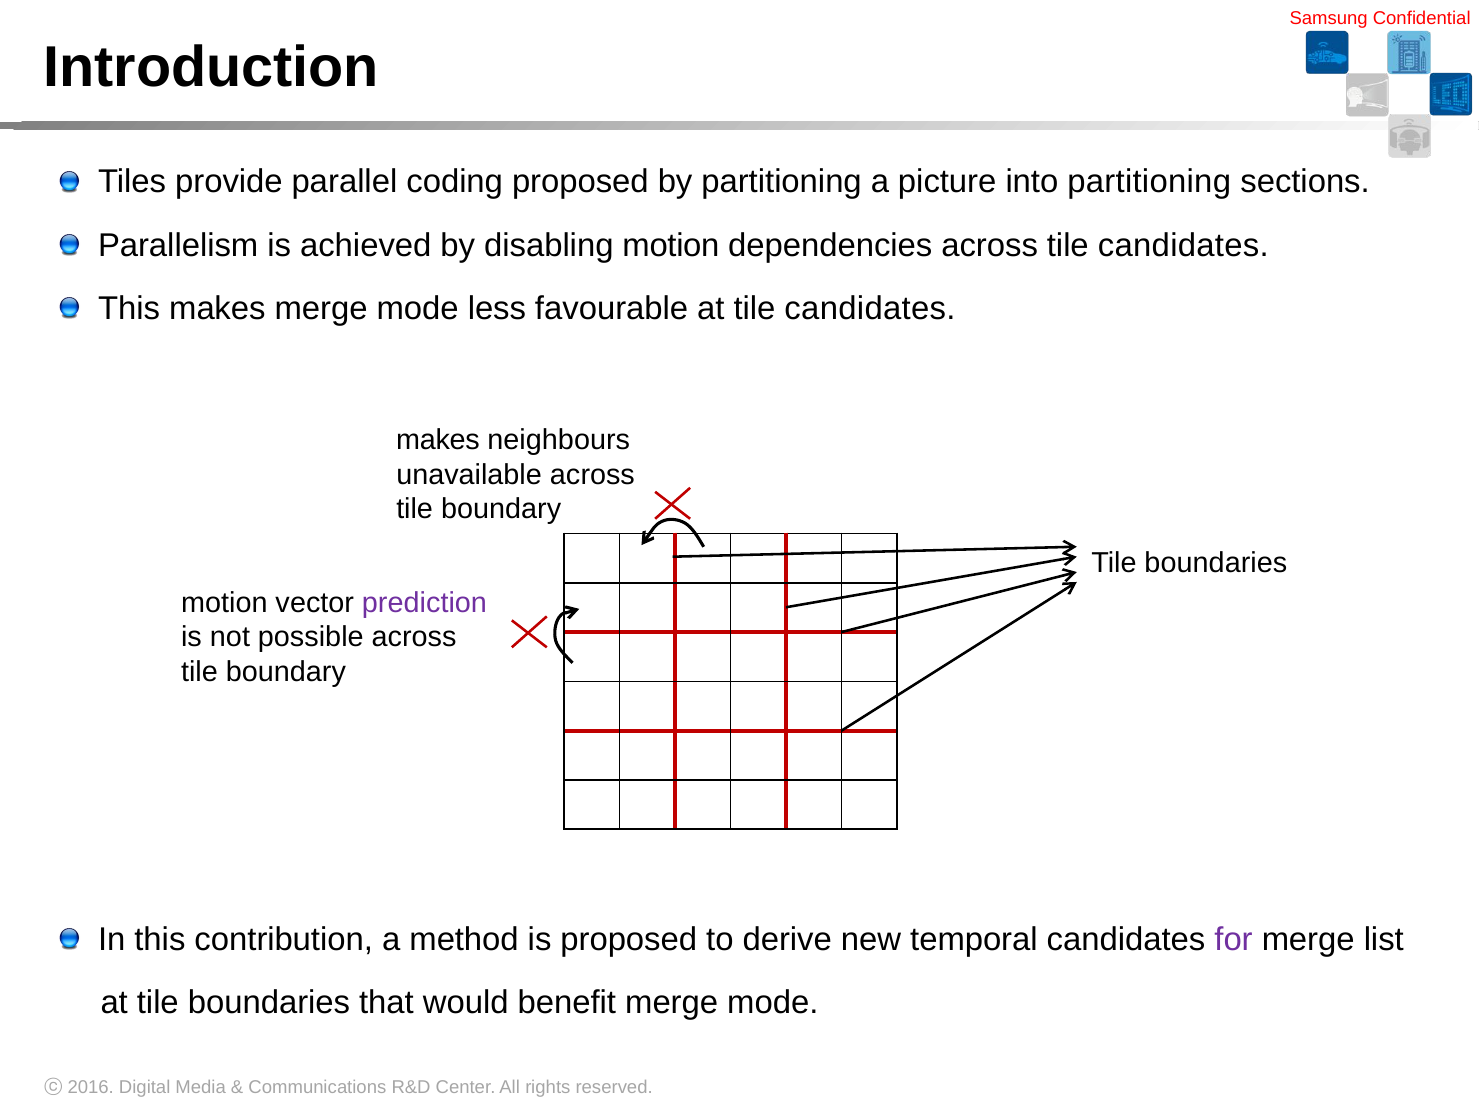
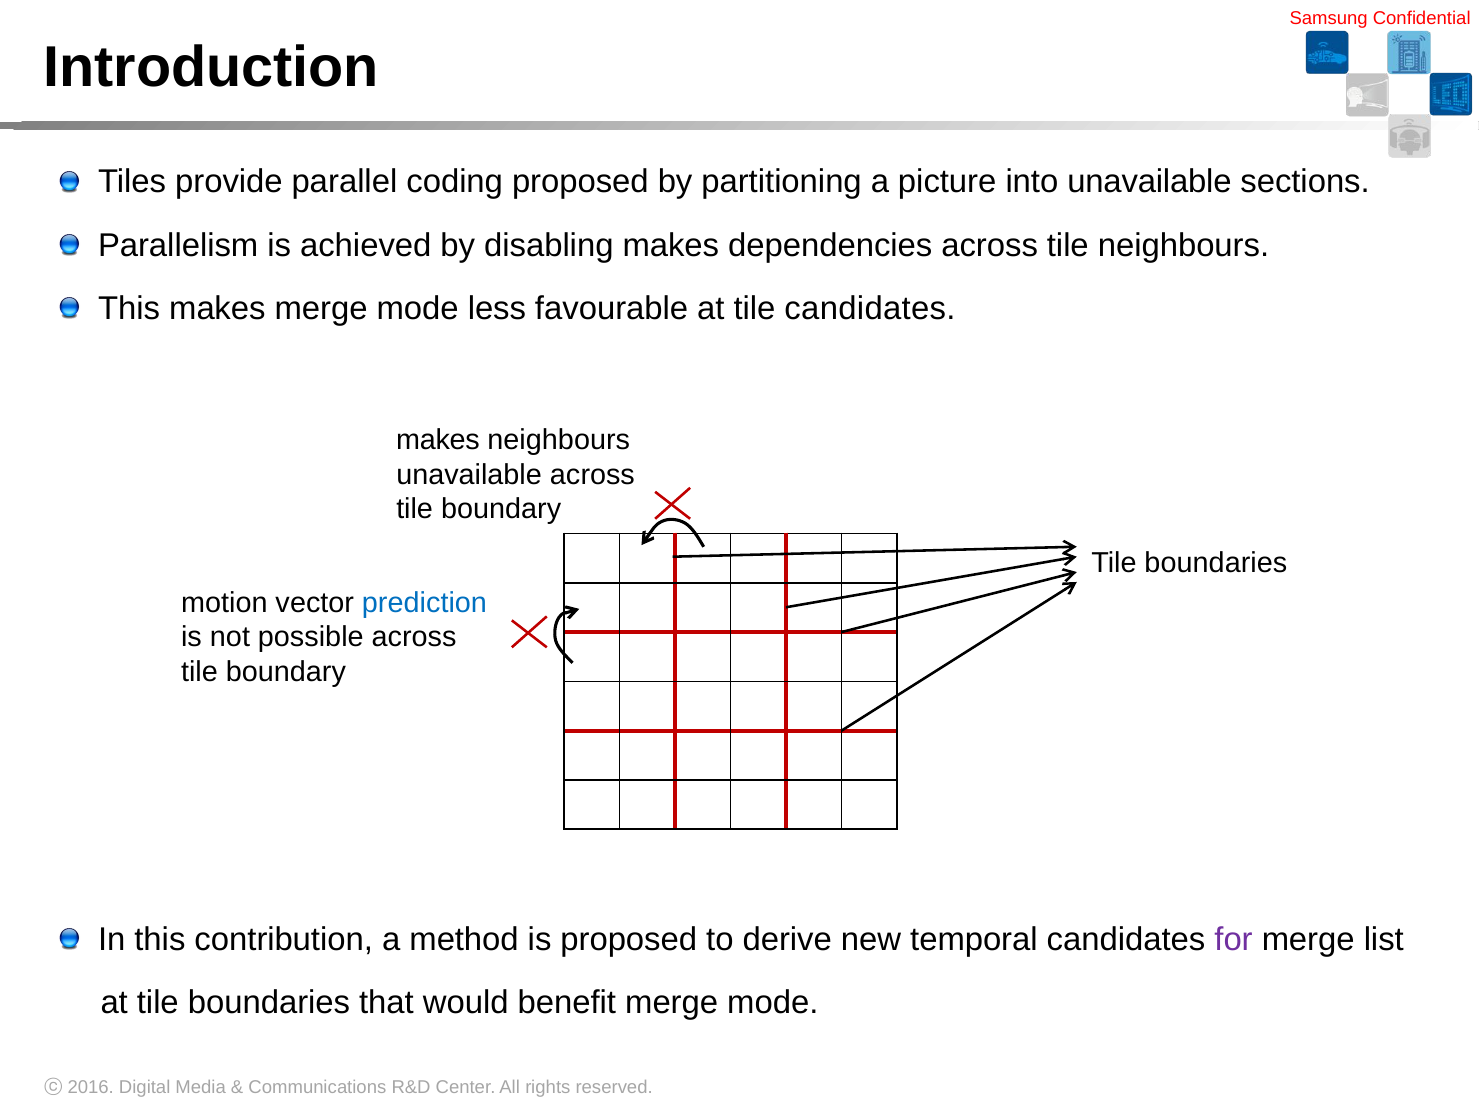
into partitioning: partitioning -> unavailable
disabling motion: motion -> makes
across tile candidates: candidates -> neighbours
prediction colour: purple -> blue
